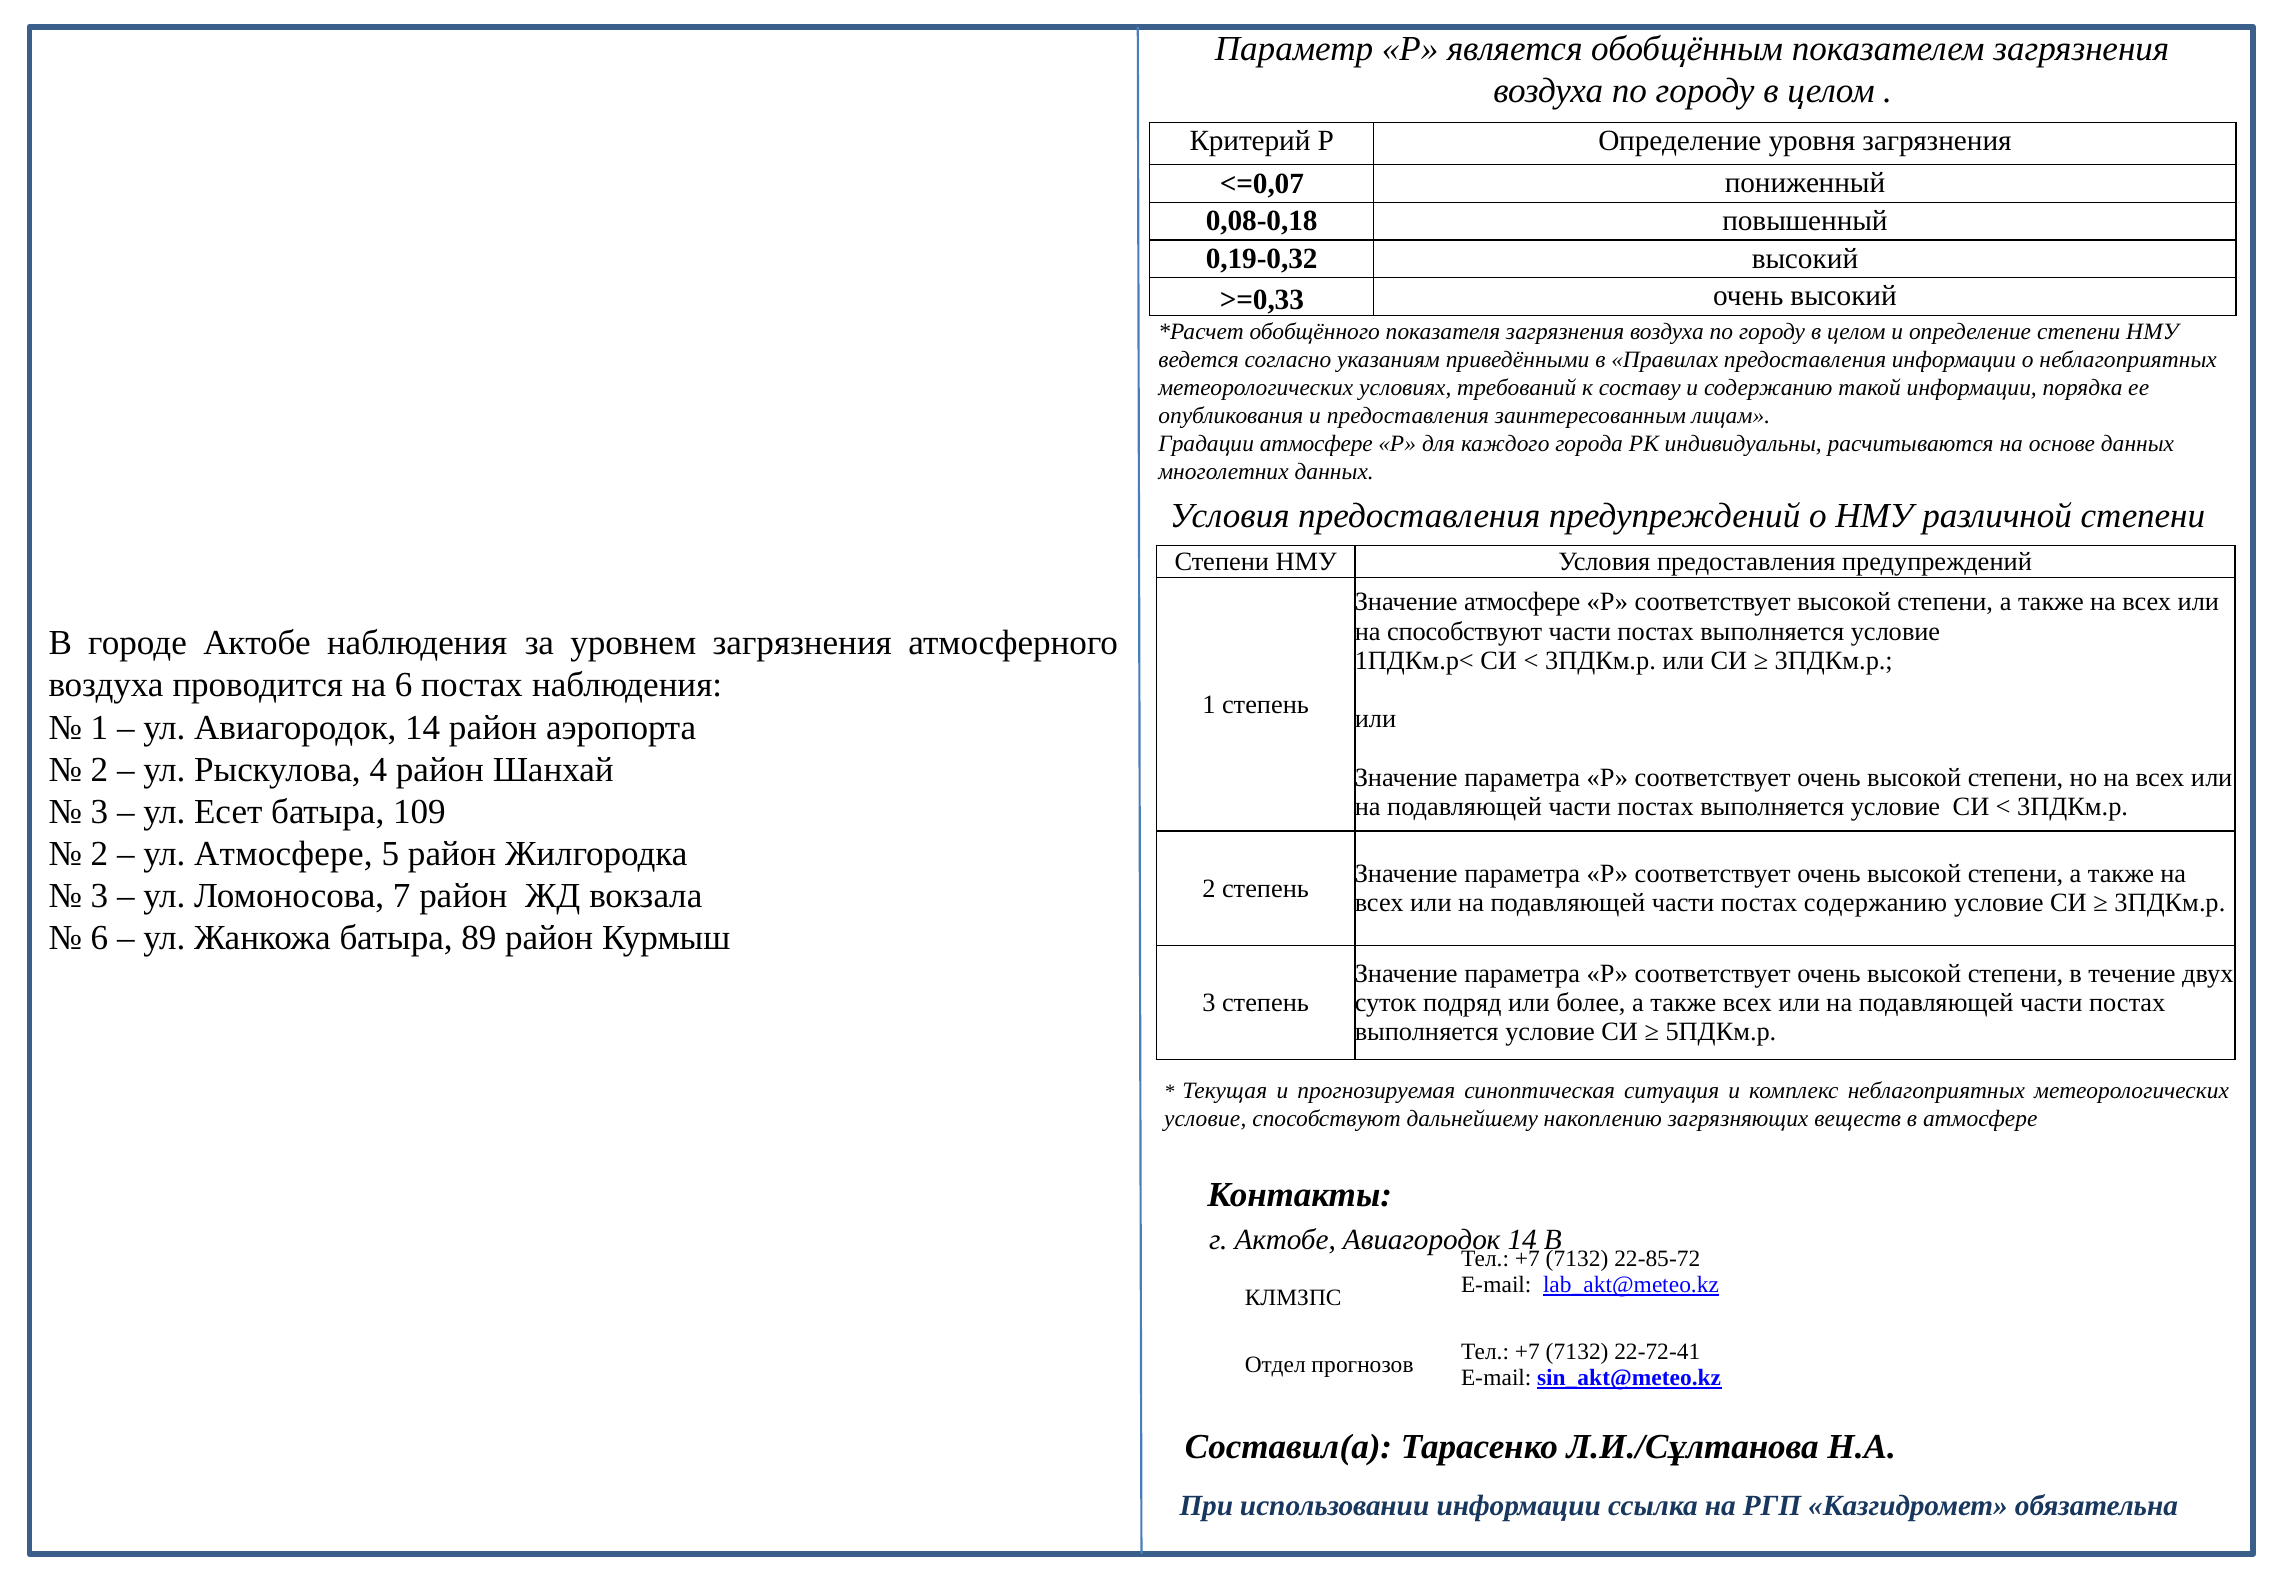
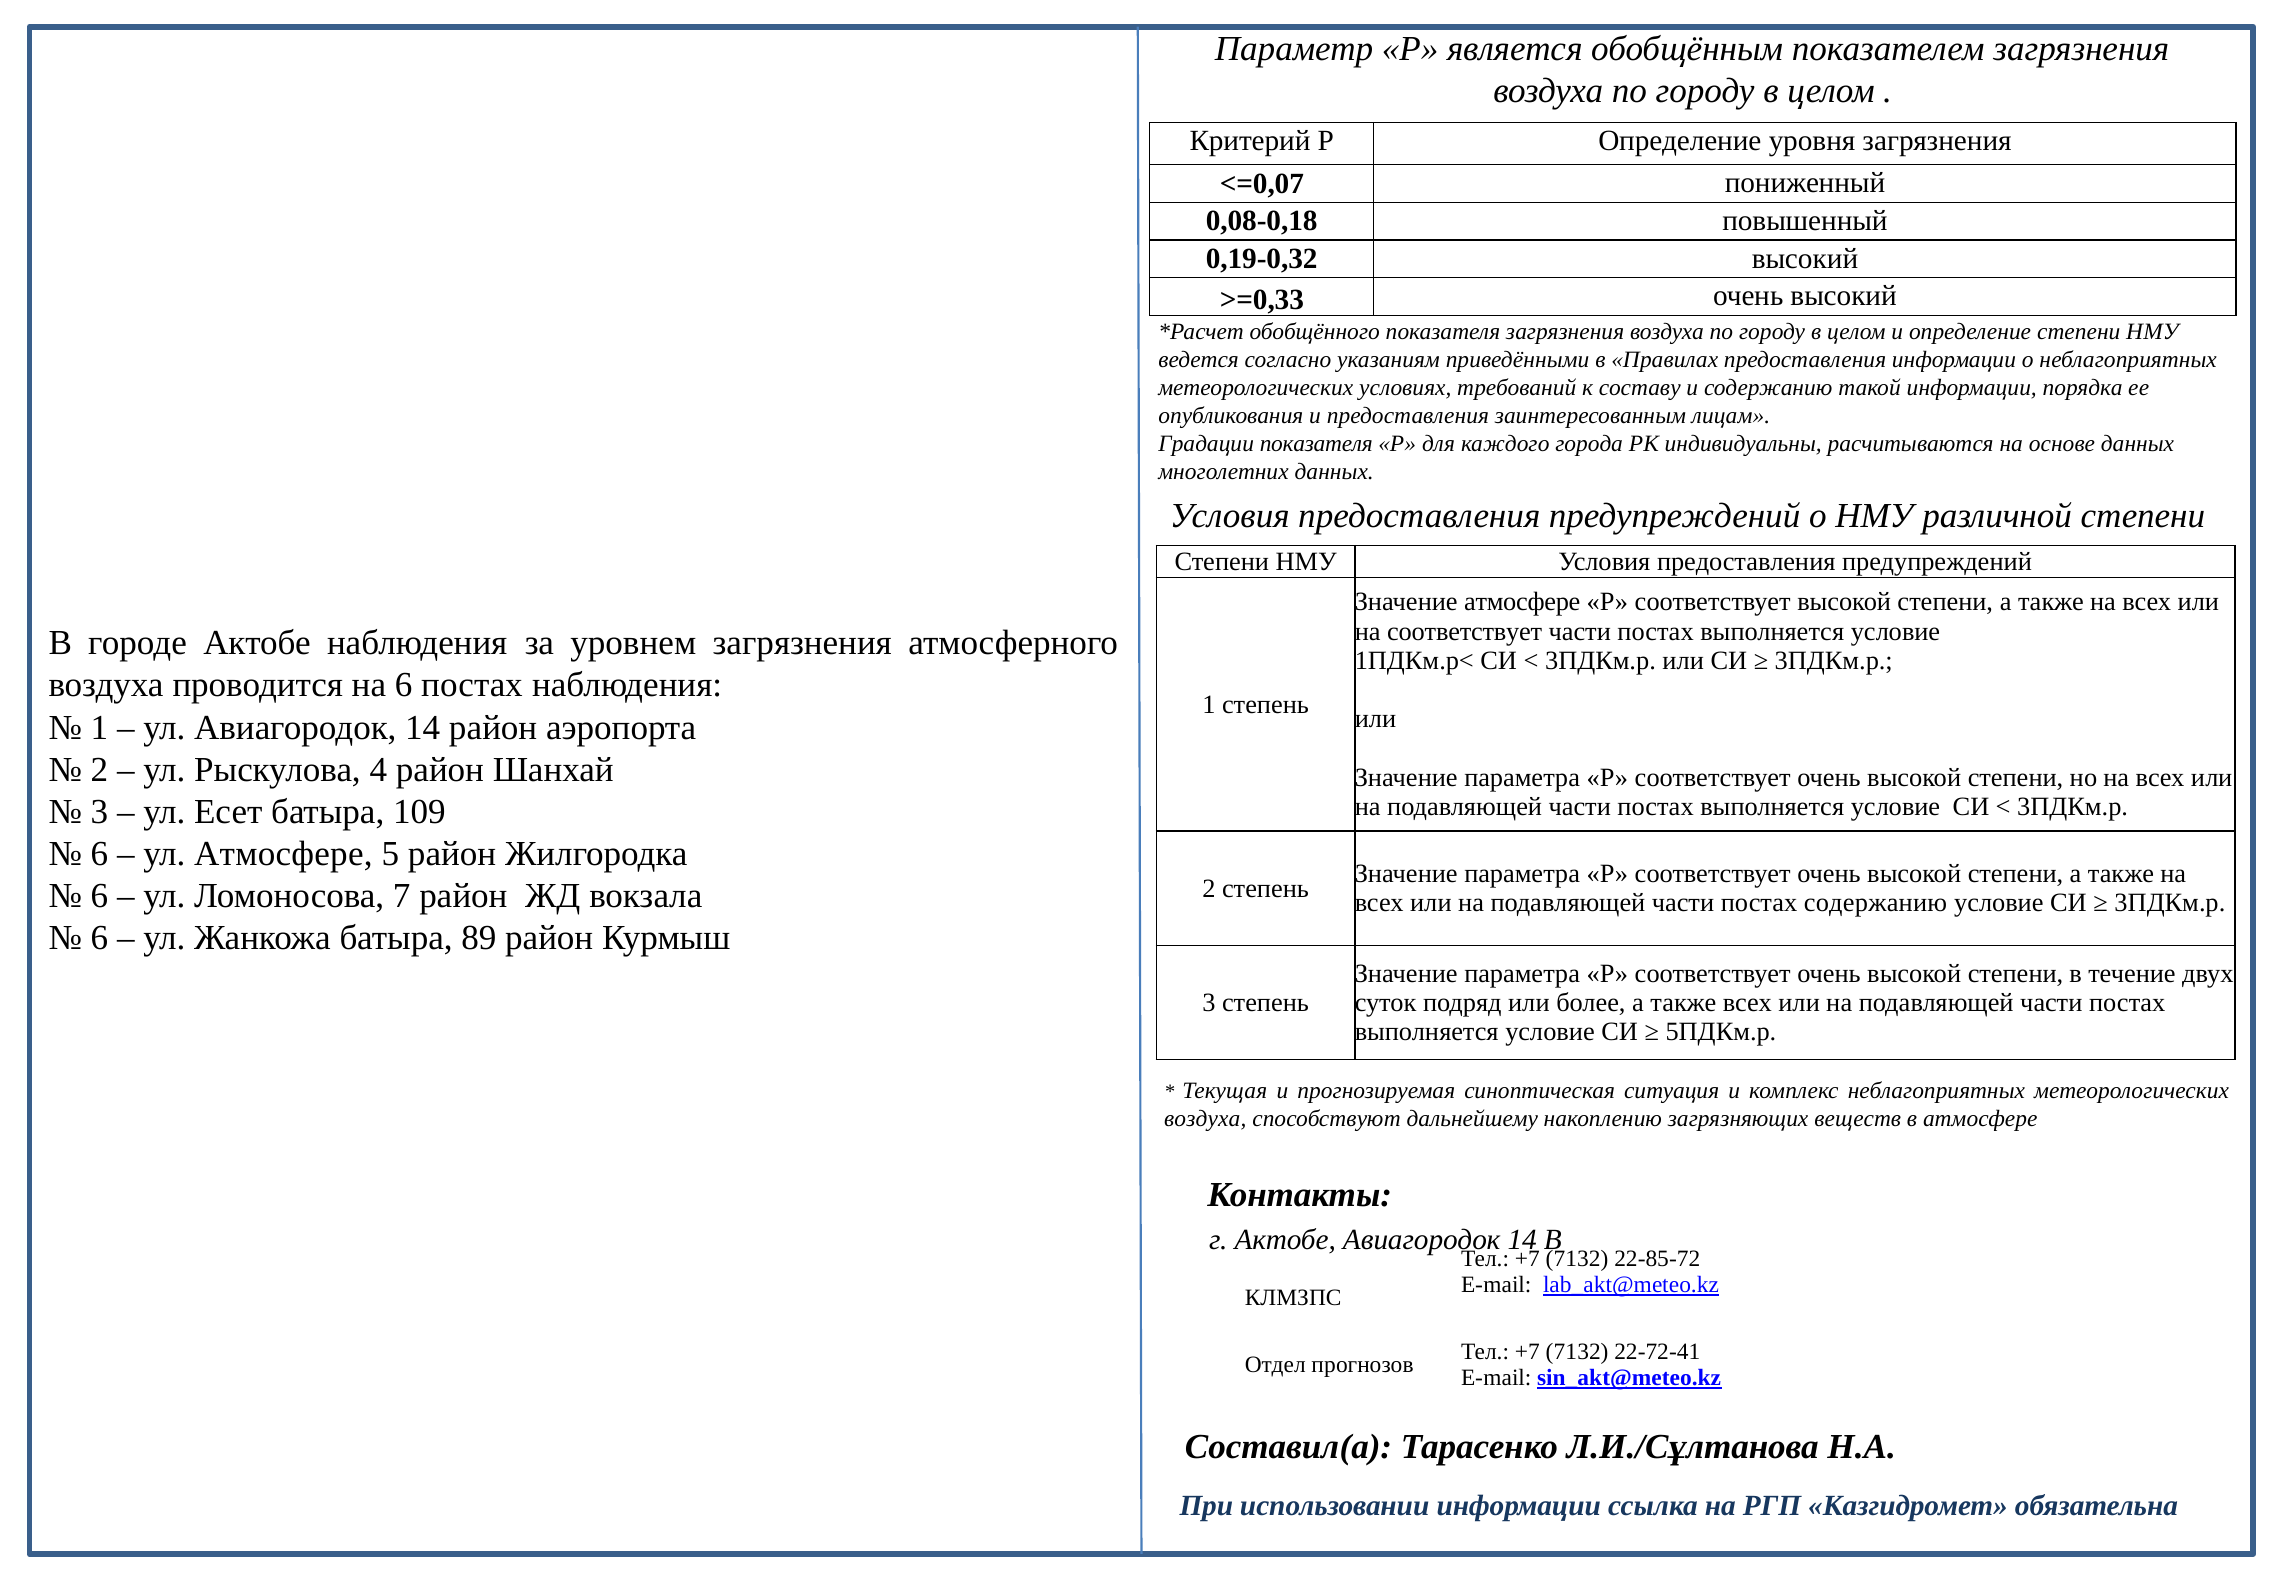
Градации атмосфере: атмосфере -> показателя
на способствуют: способствуют -> соответствует
2 at (99, 854): 2 -> 6
3 at (99, 896): 3 -> 6
условие at (1205, 1119): условие -> воздуха
